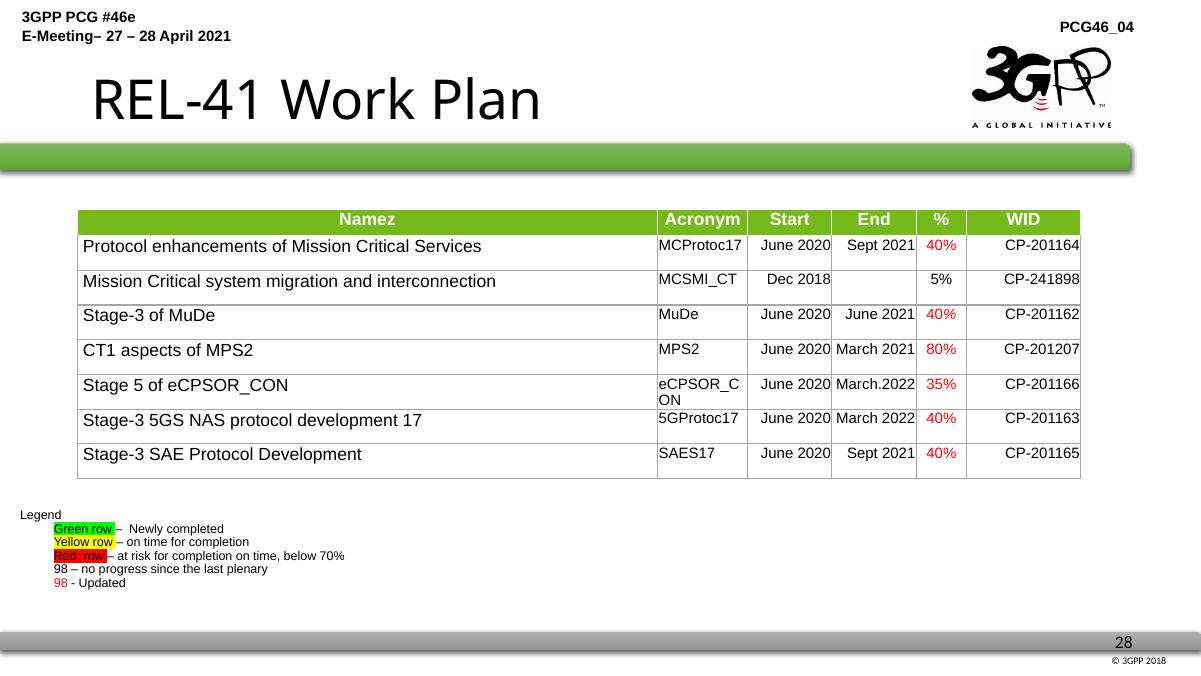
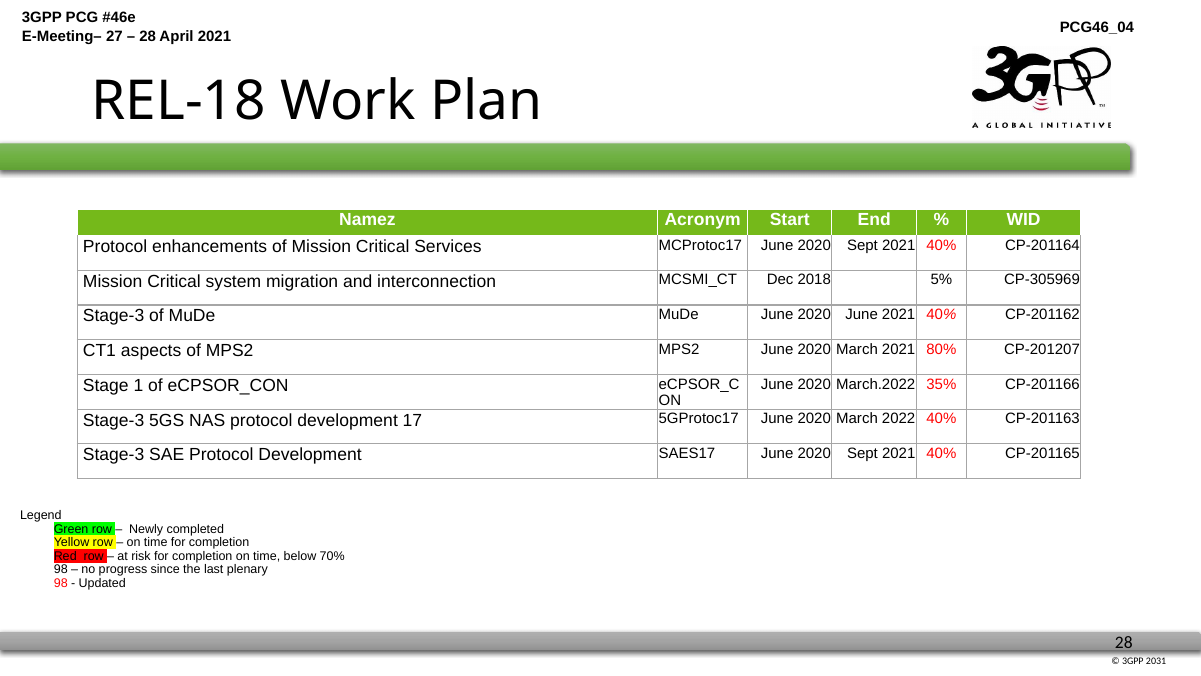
REL-41: REL-41 -> REL-18
CP-241898: CP-241898 -> CP-305969
5: 5 -> 1
2018 at (1156, 661): 2018 -> 2031
